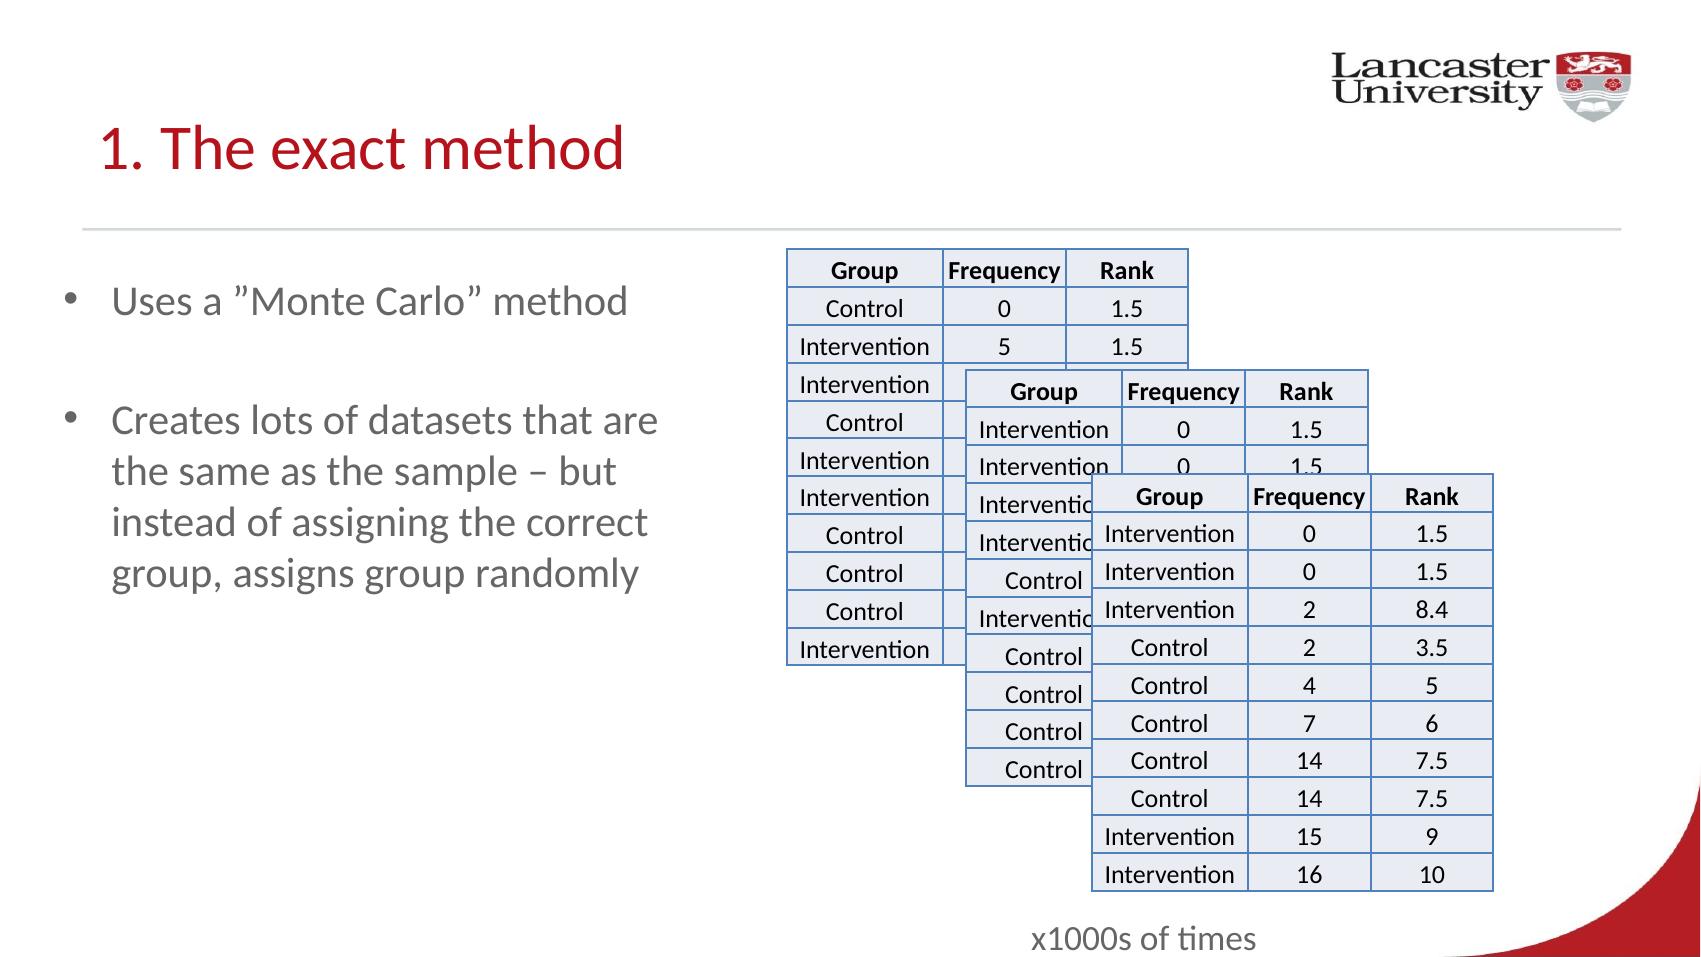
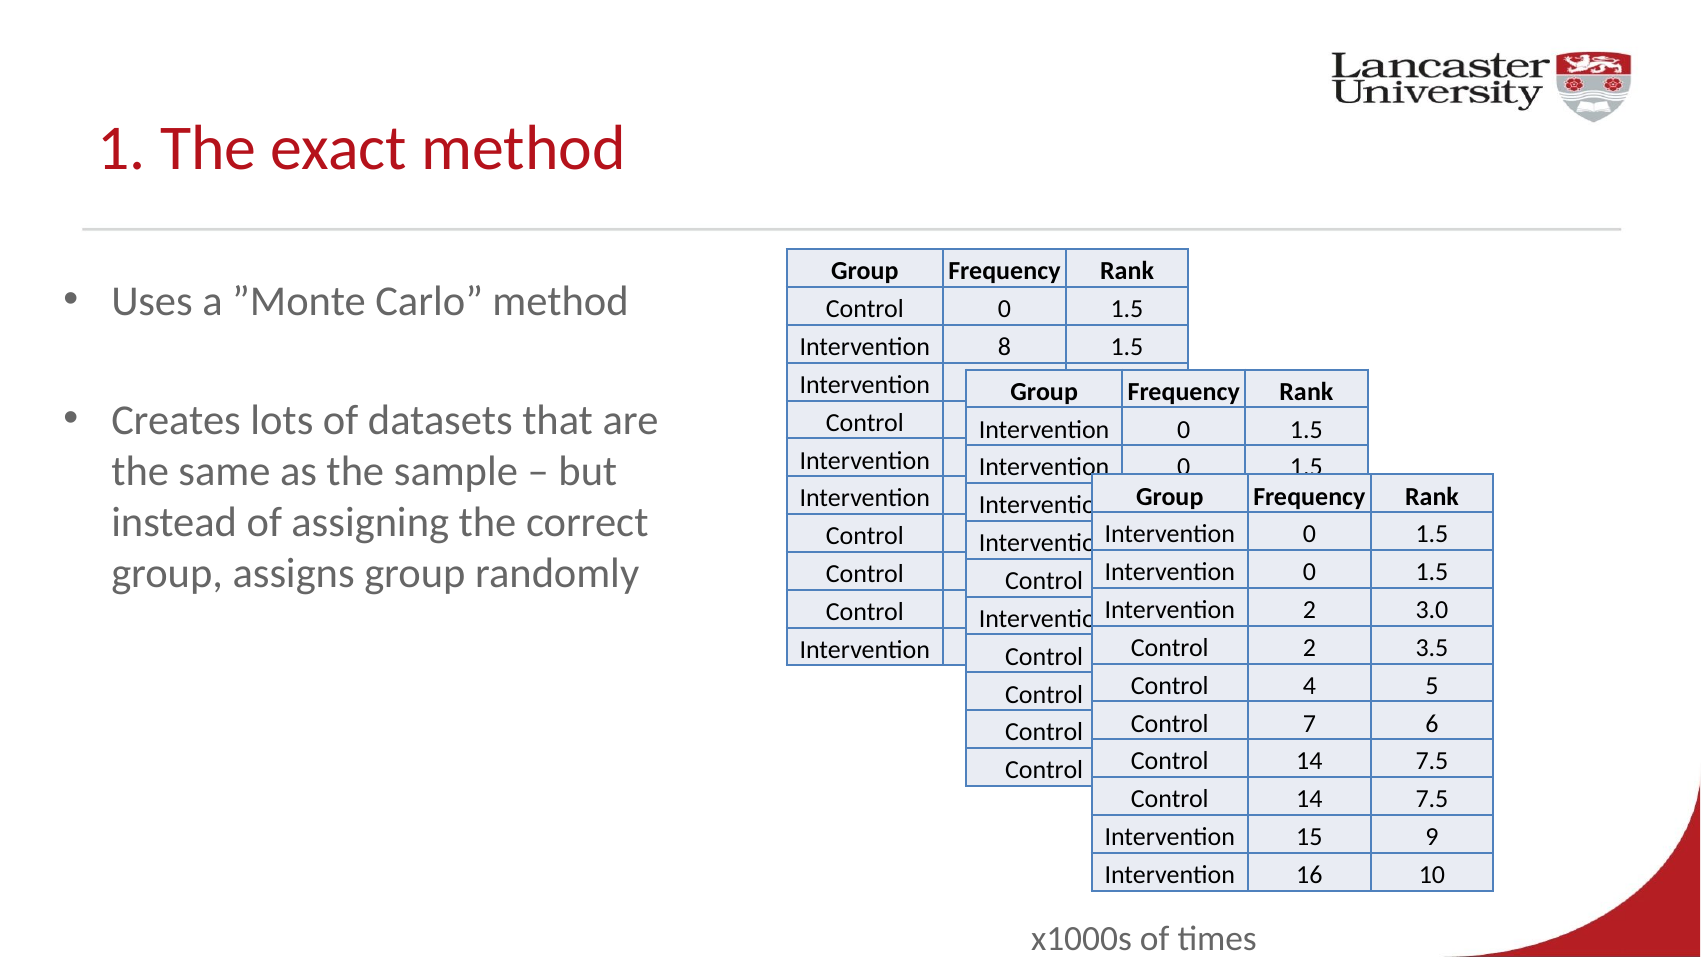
Intervention 5: 5 -> 8
8.4: 8.4 -> 3.0
